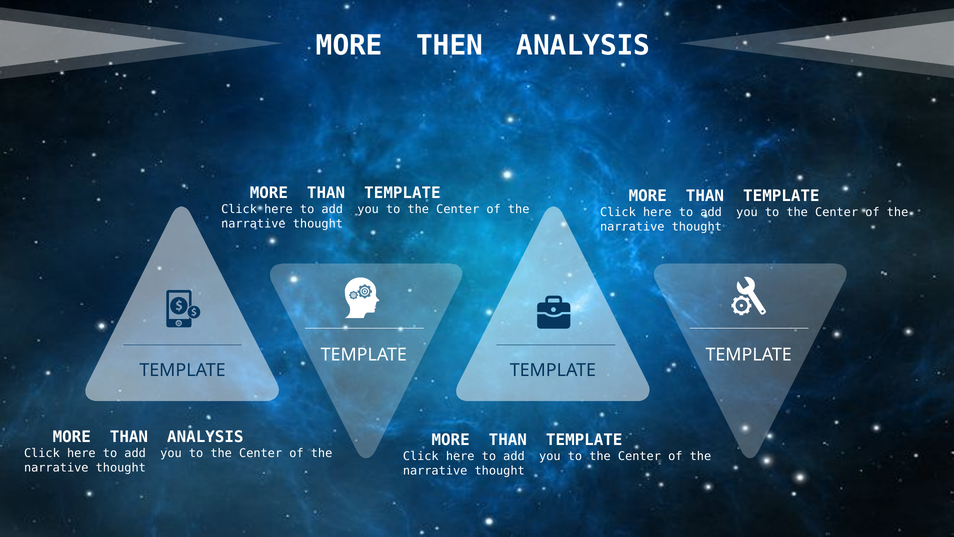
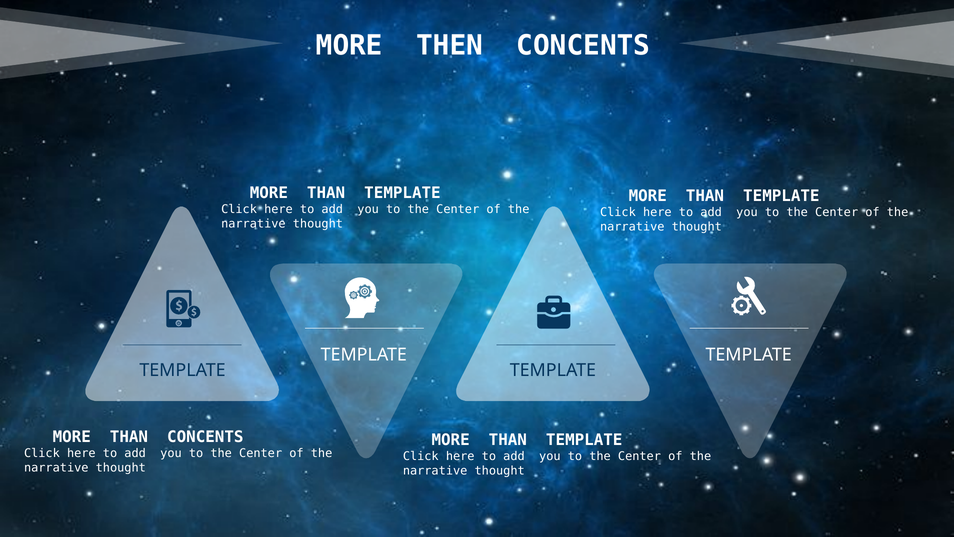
THEN ANALYSIS: ANALYSIS -> CONCENTS
THAN ANALYSIS: ANALYSIS -> CONCENTS
